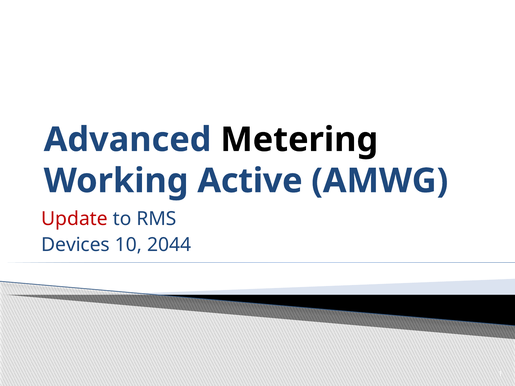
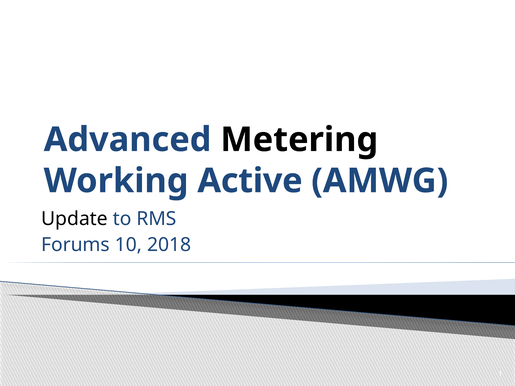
Update colour: red -> black
Devices: Devices -> Forums
2044: 2044 -> 2018
